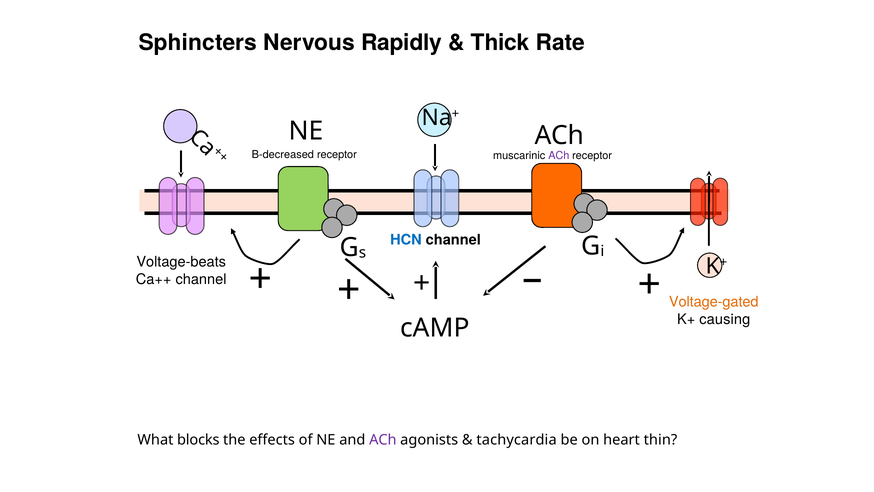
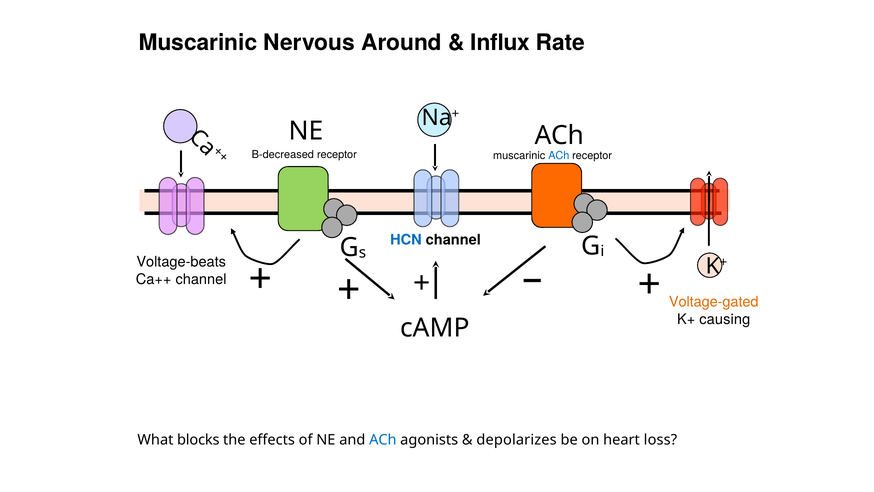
Sphincters at (198, 43): Sphincters -> Muscarinic
Rapidly: Rapidly -> Around
Thick: Thick -> Influx
ACh at (559, 156) colour: purple -> blue
ACh at (383, 440) colour: purple -> blue
tachycardia: tachycardia -> depolarizes
thin: thin -> loss
